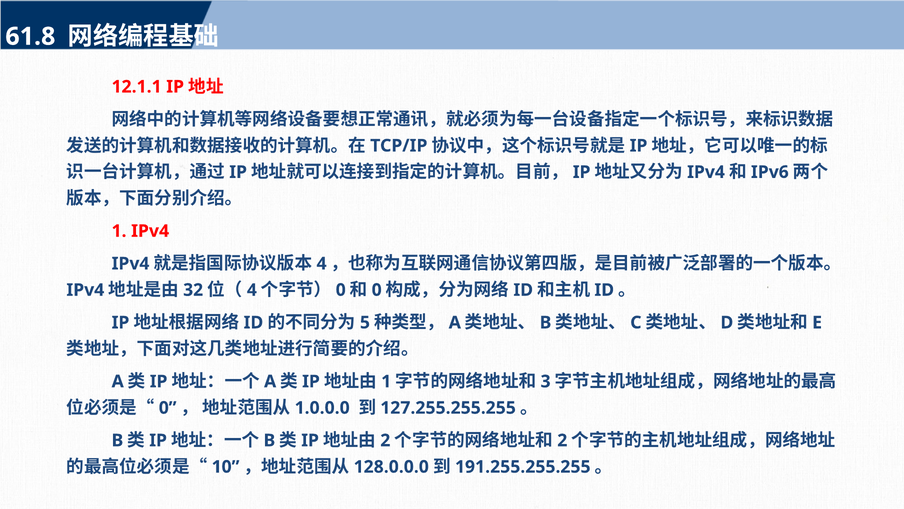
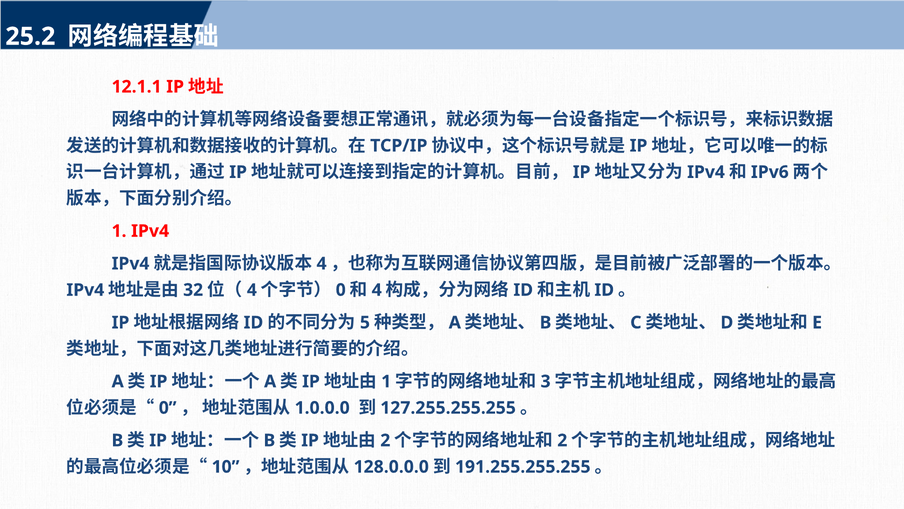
61.8: 61.8 -> 25.2
0 at (377, 290): 0 -> 4
